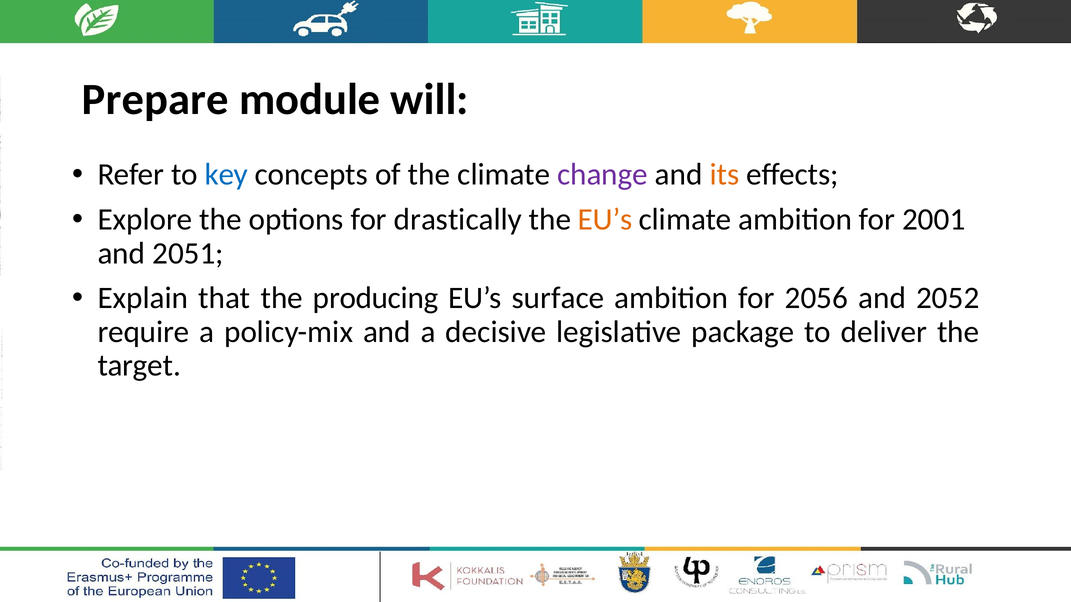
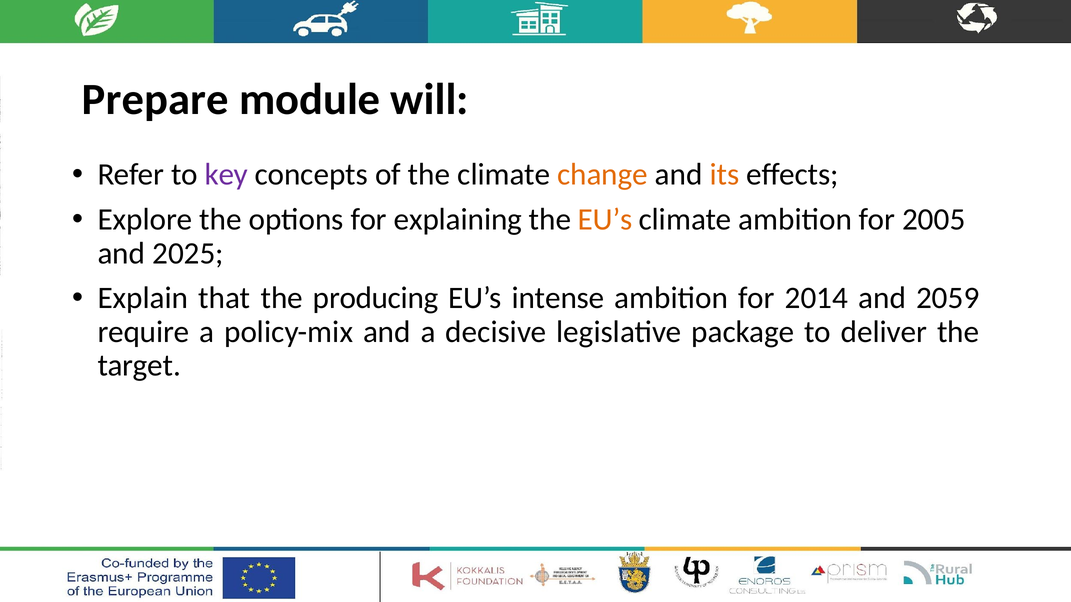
key colour: blue -> purple
change colour: purple -> orange
drastically: drastically -> explaining
2001: 2001 -> 2005
2051: 2051 -> 2025
surface: surface -> intense
2056: 2056 -> 2014
2052: 2052 -> 2059
